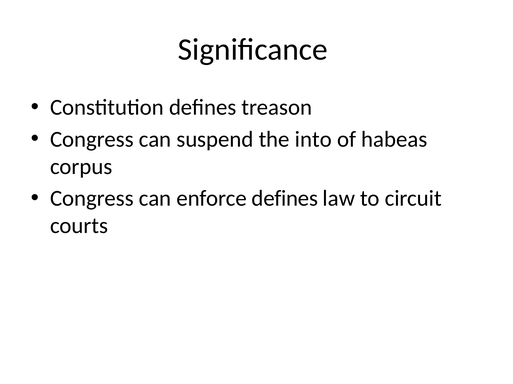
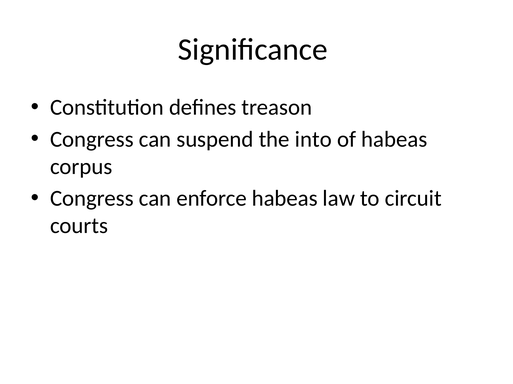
enforce defines: defines -> habeas
